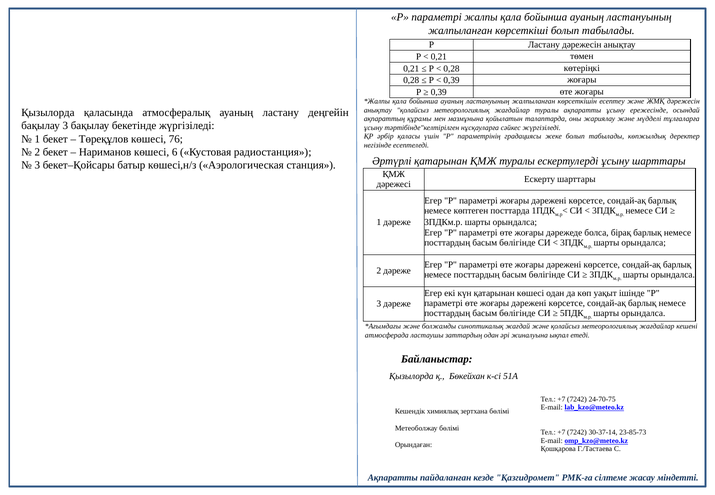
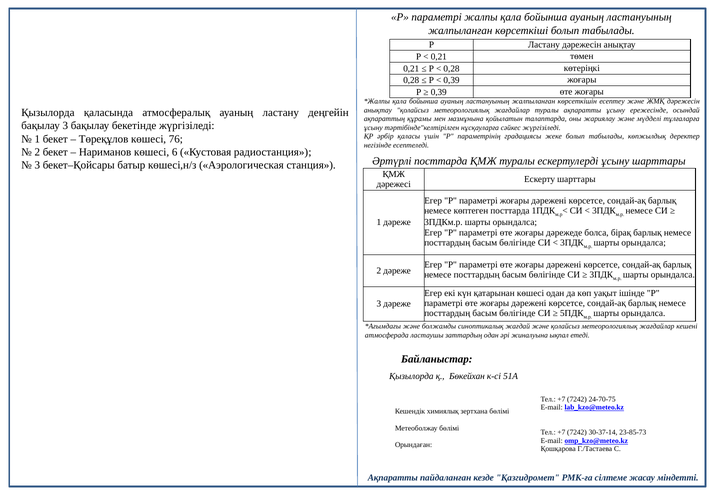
Әртүрлі қатарынан: қатарынан -> посттарда
